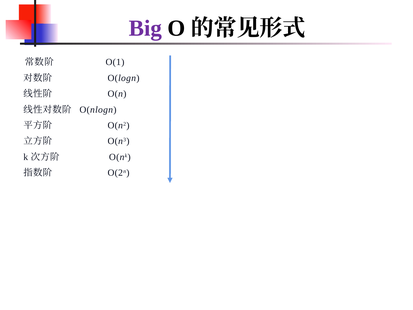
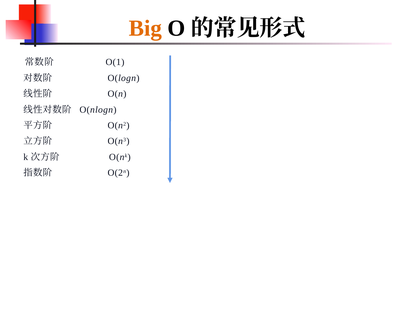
Big colour: purple -> orange
